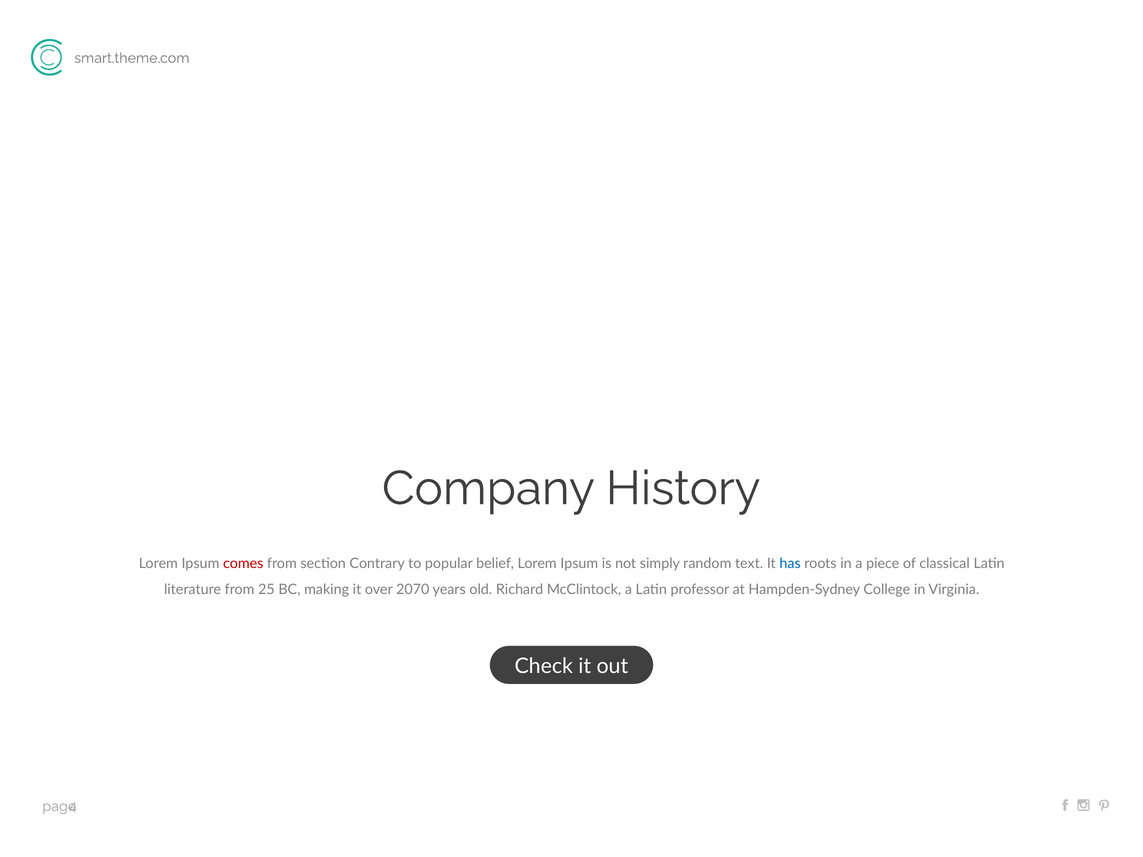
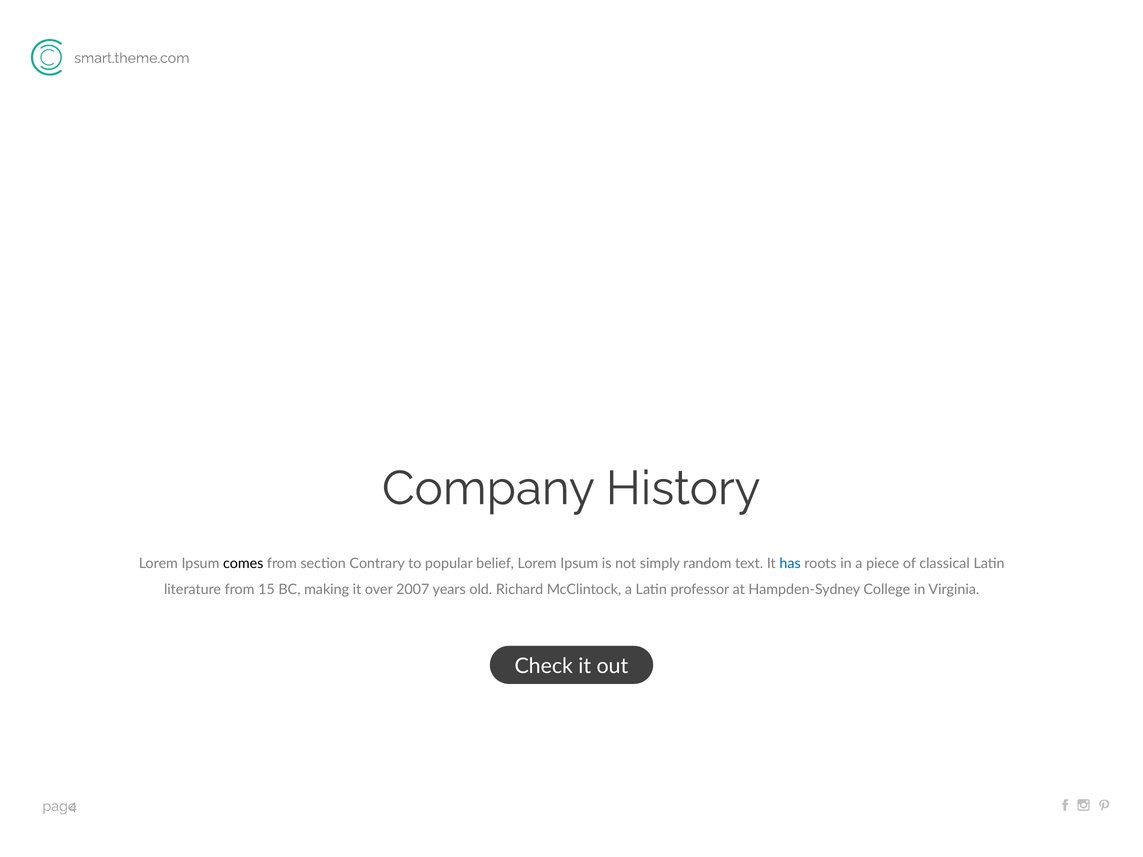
comes colour: red -> black
25: 25 -> 15
2070: 2070 -> 2007
